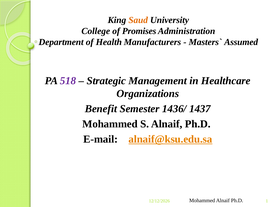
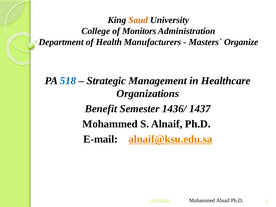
Promises: Promises -> Monitors
Assumed: Assumed -> Organize
518 colour: purple -> blue
